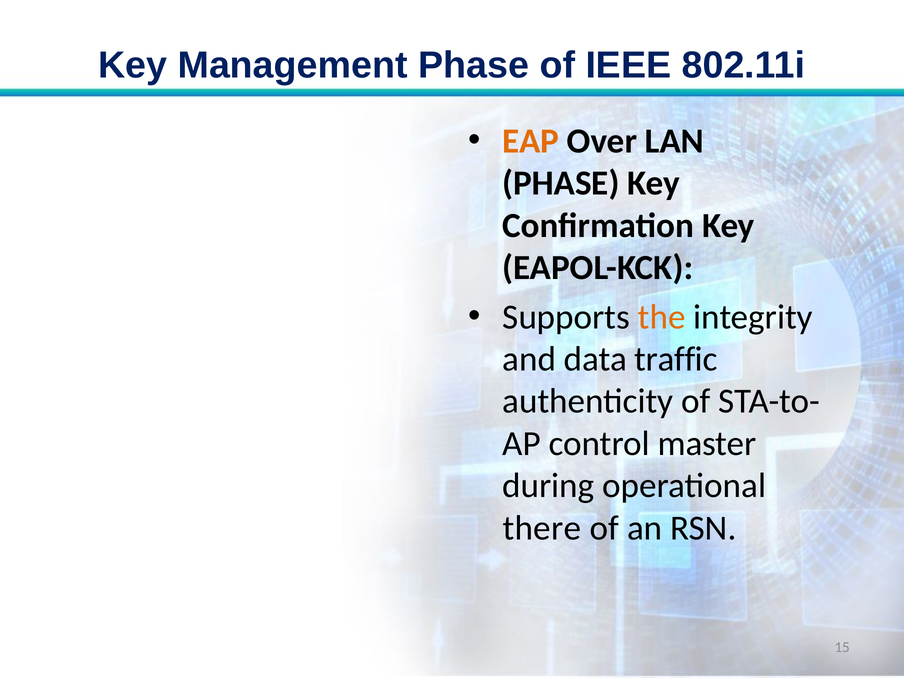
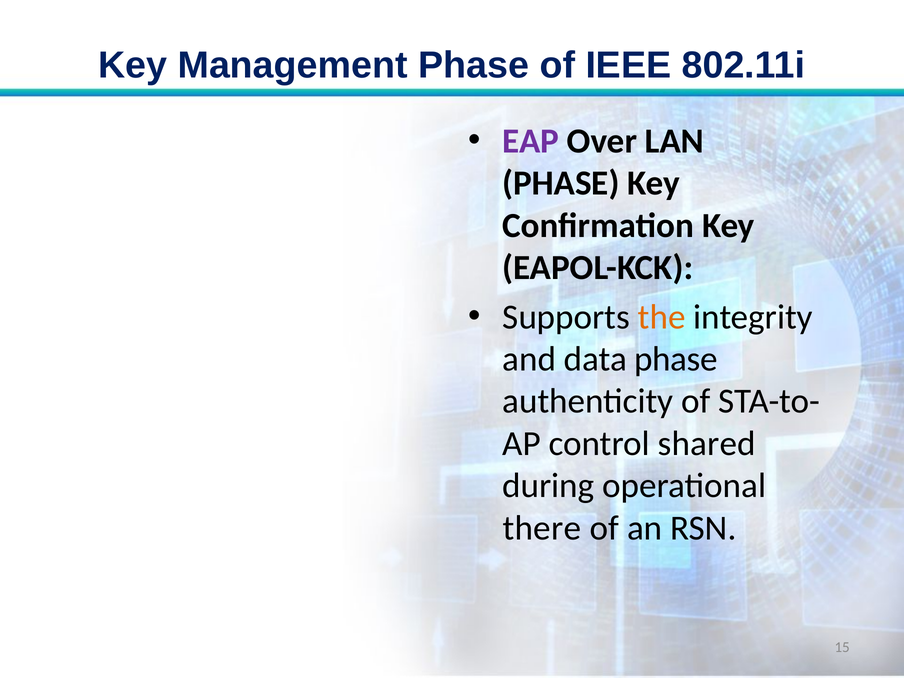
EAP colour: orange -> purple
data traffic: traffic -> phase
master: master -> shared
